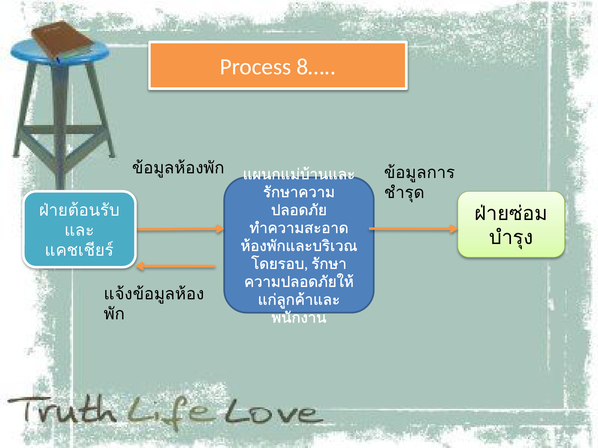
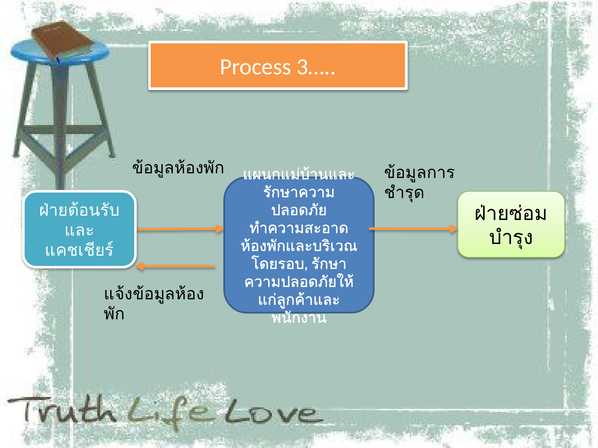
8…: 8… -> 3…
